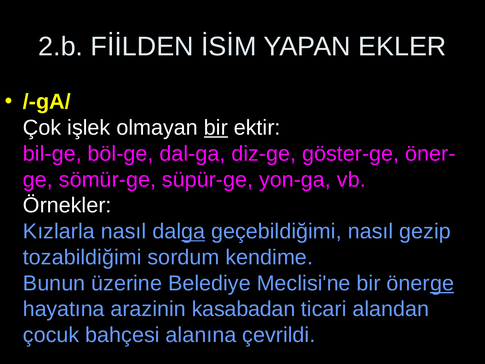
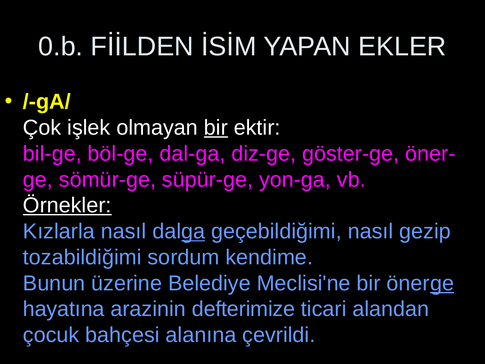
2.b: 2.b -> 0.b
Örnekler underline: none -> present
kasabadan: kasabadan -> defterimize
